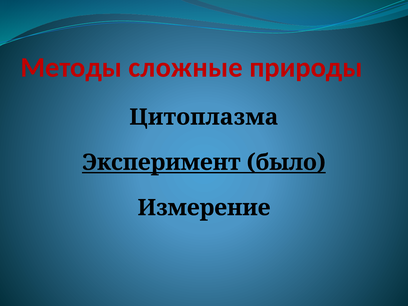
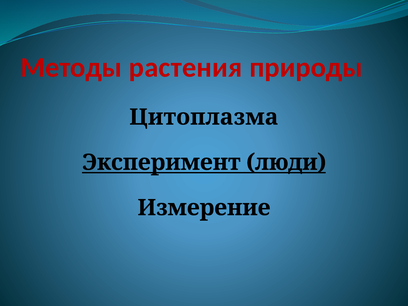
сложные: сложные -> растения
было: было -> люди
